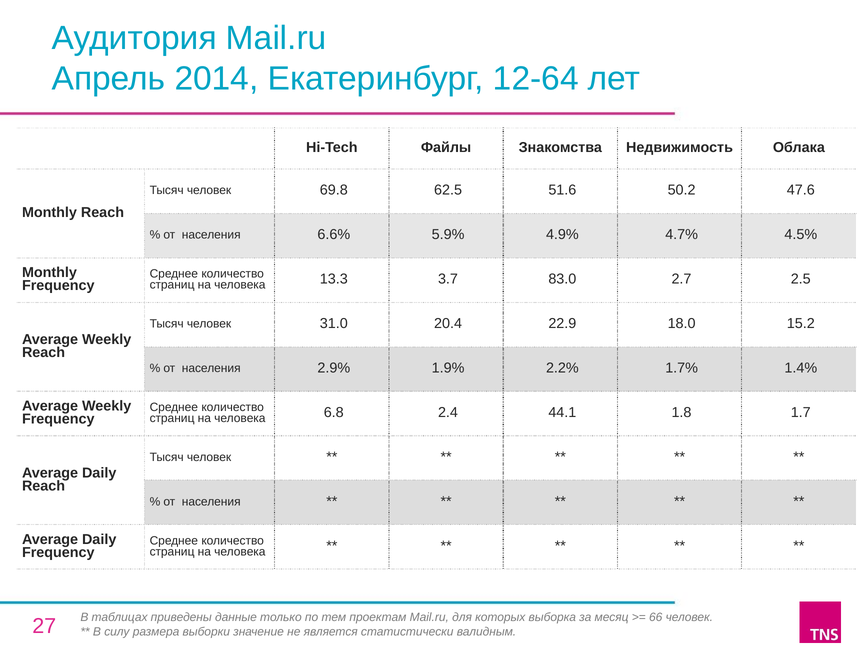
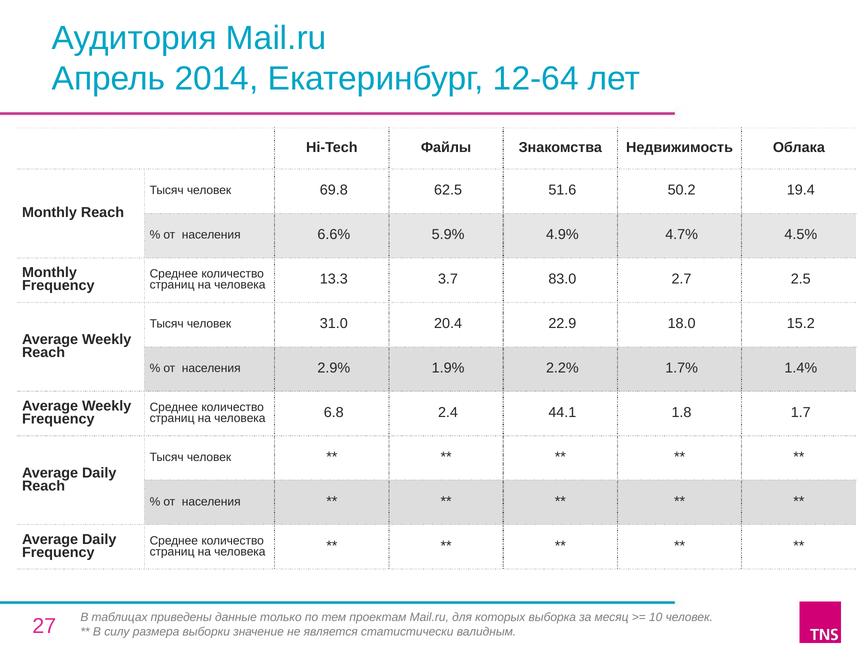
47.6: 47.6 -> 19.4
66: 66 -> 10
